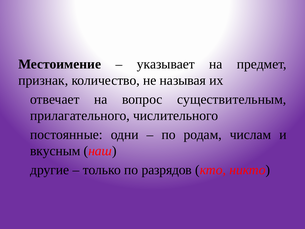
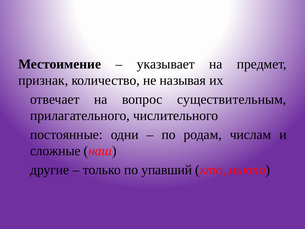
вкусным: вкусным -> сложные
разрядов: разрядов -> упавший
